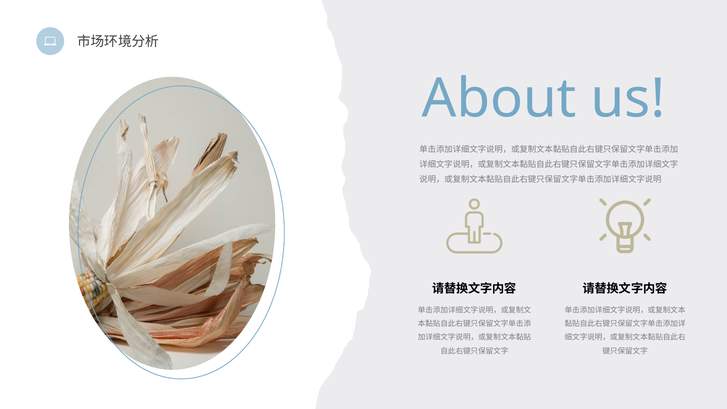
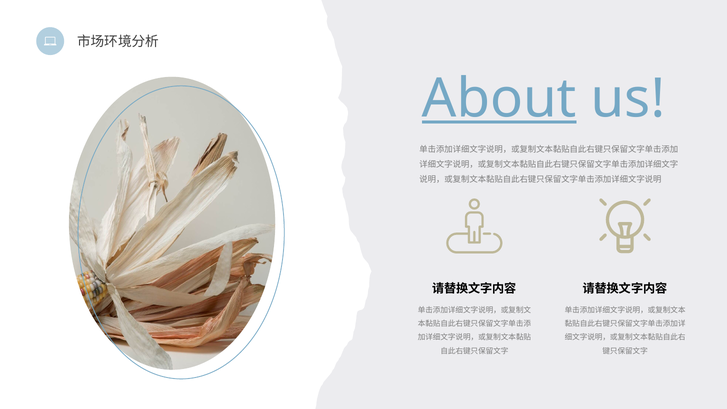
About underline: none -> present
